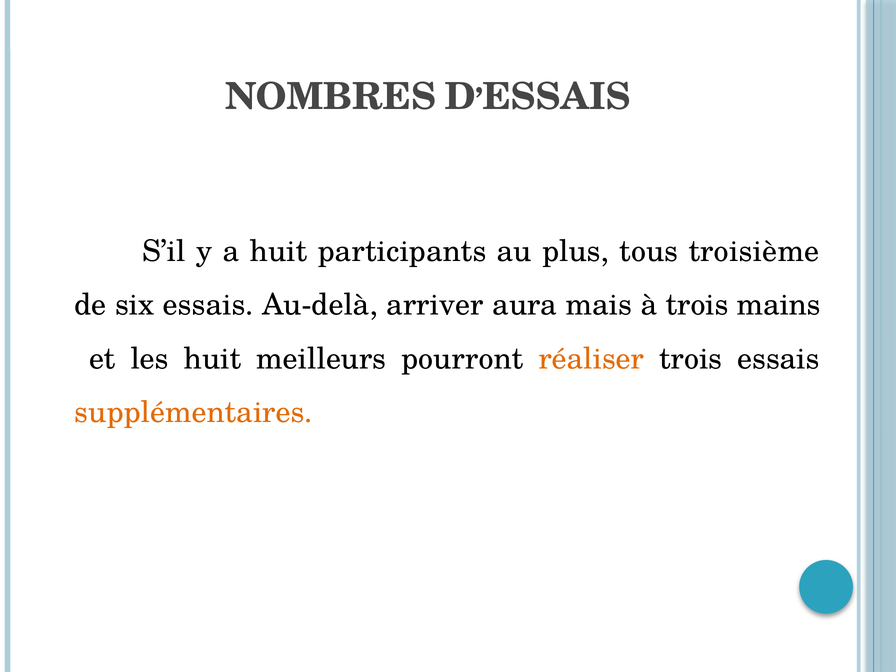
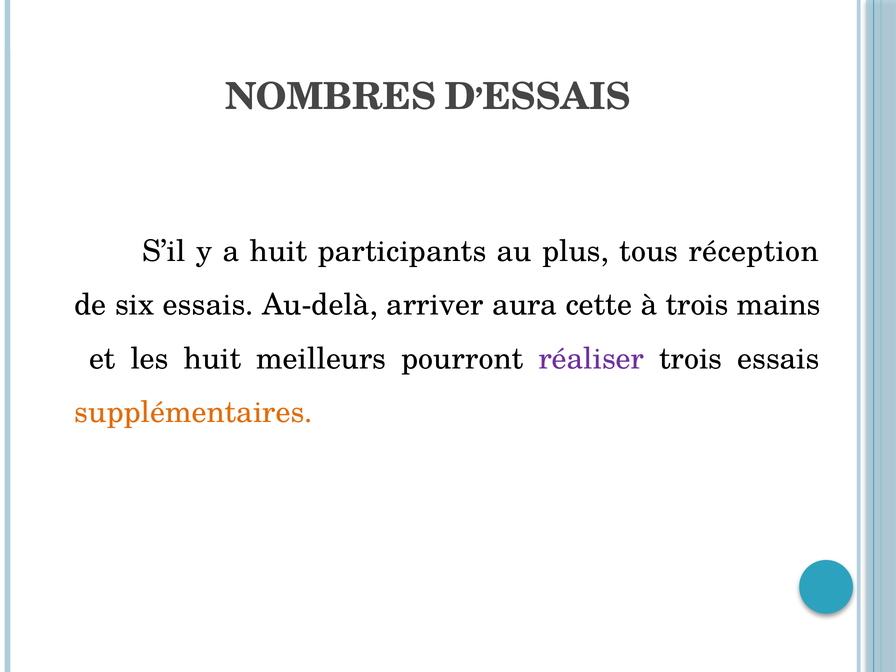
troisième: troisième -> réception
mais: mais -> cette
réaliser colour: orange -> purple
